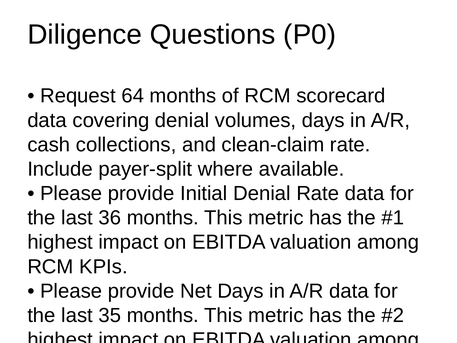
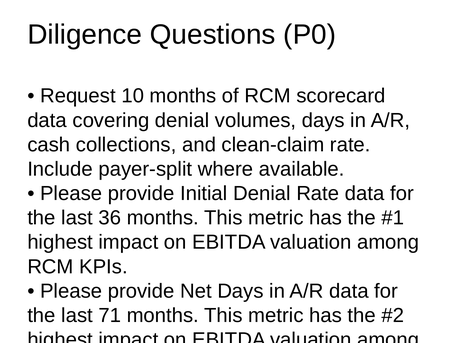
64: 64 -> 10
35: 35 -> 71
